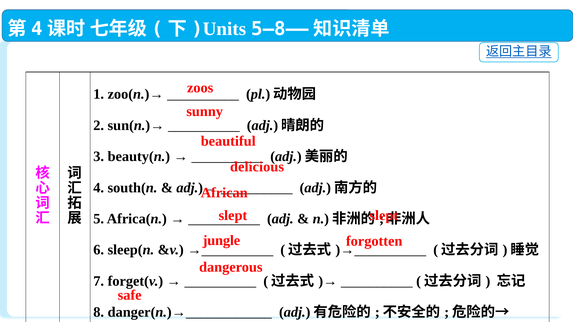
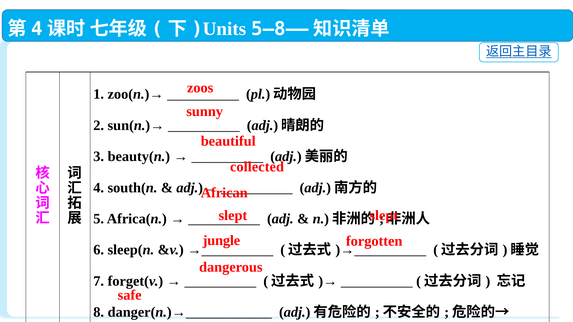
delicious: delicious -> collected
